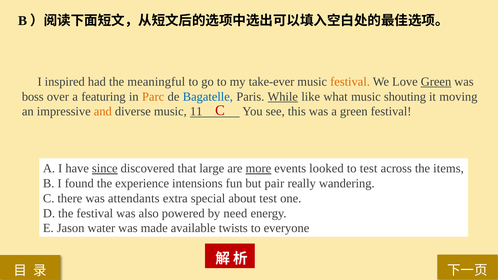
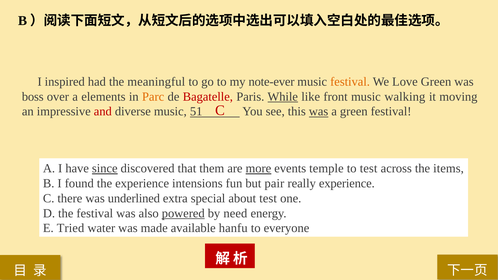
take-ever: take-ever -> note-ever
Green at (436, 82) underline: present -> none
featuring: featuring -> elements
Bagatelle colour: blue -> red
what: what -> front
shouting: shouting -> walking
and colour: orange -> red
11: 11 -> 51
was at (319, 112) underline: none -> present
large: large -> them
looked: looked -> temple
really wandering: wandering -> experience
attendants: attendants -> underlined
powered underline: none -> present
Jason: Jason -> Tried
twists: twists -> hanfu
